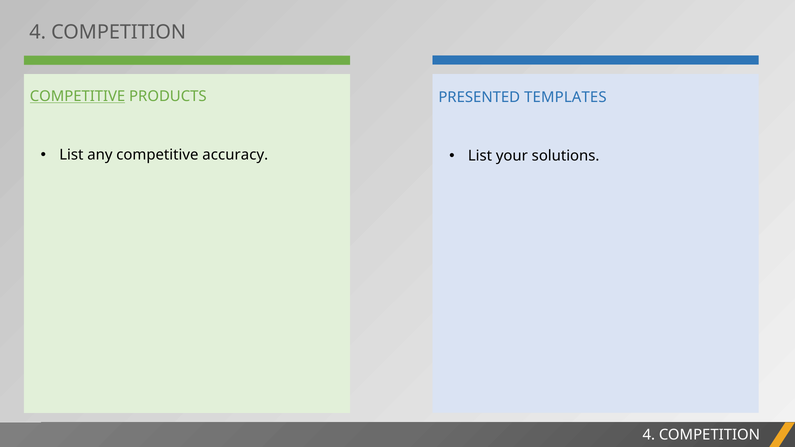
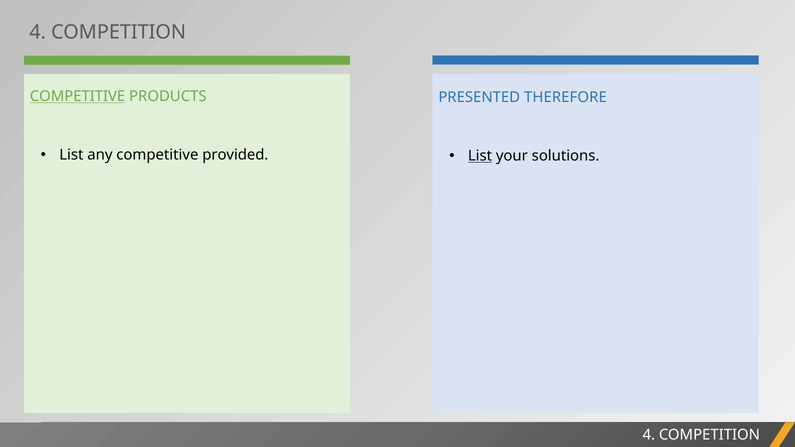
TEMPLATES: TEMPLATES -> THEREFORE
accuracy: accuracy -> provided
List at (480, 156) underline: none -> present
